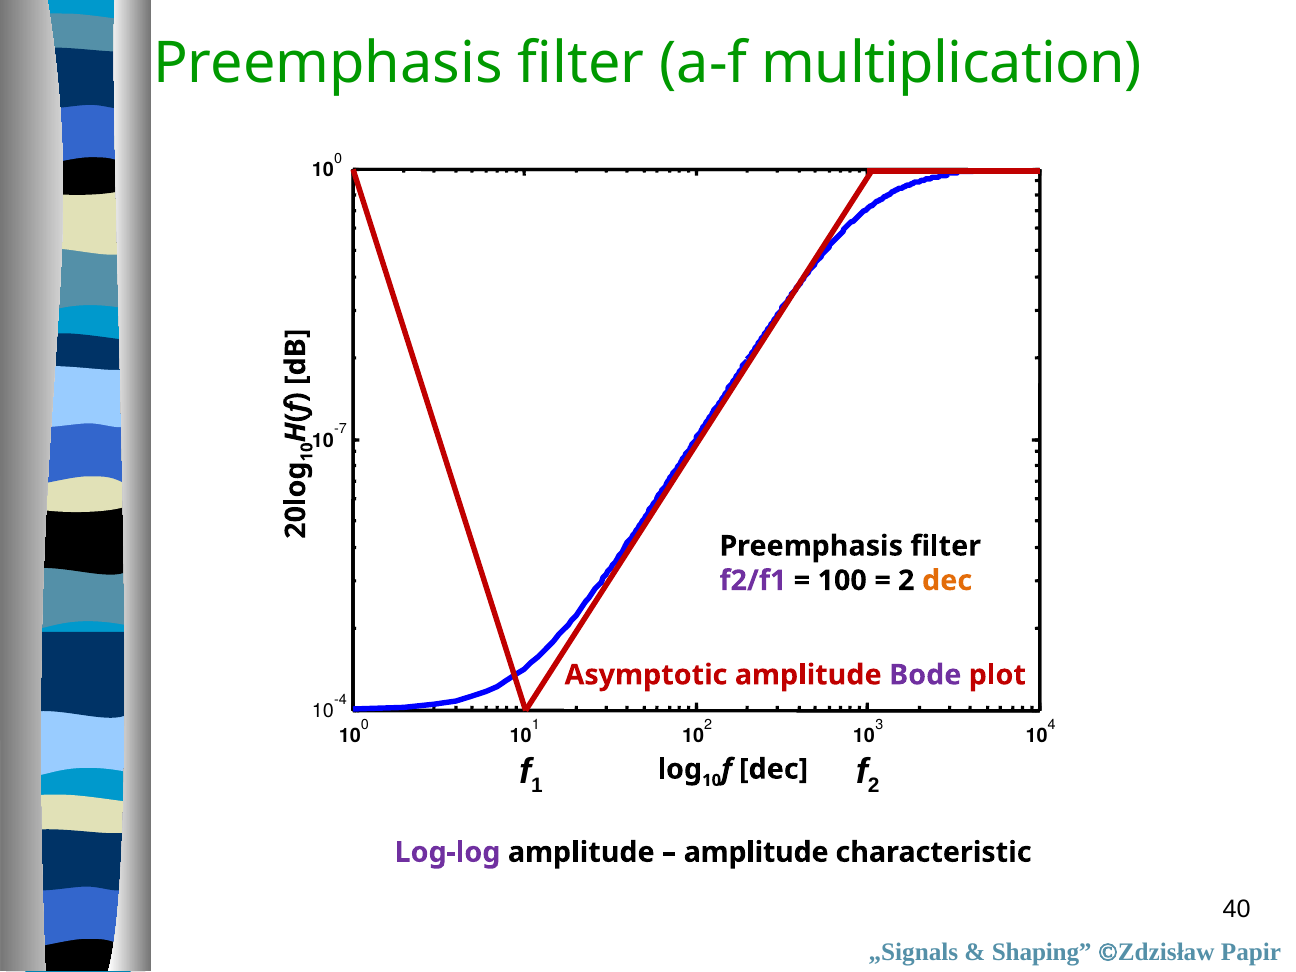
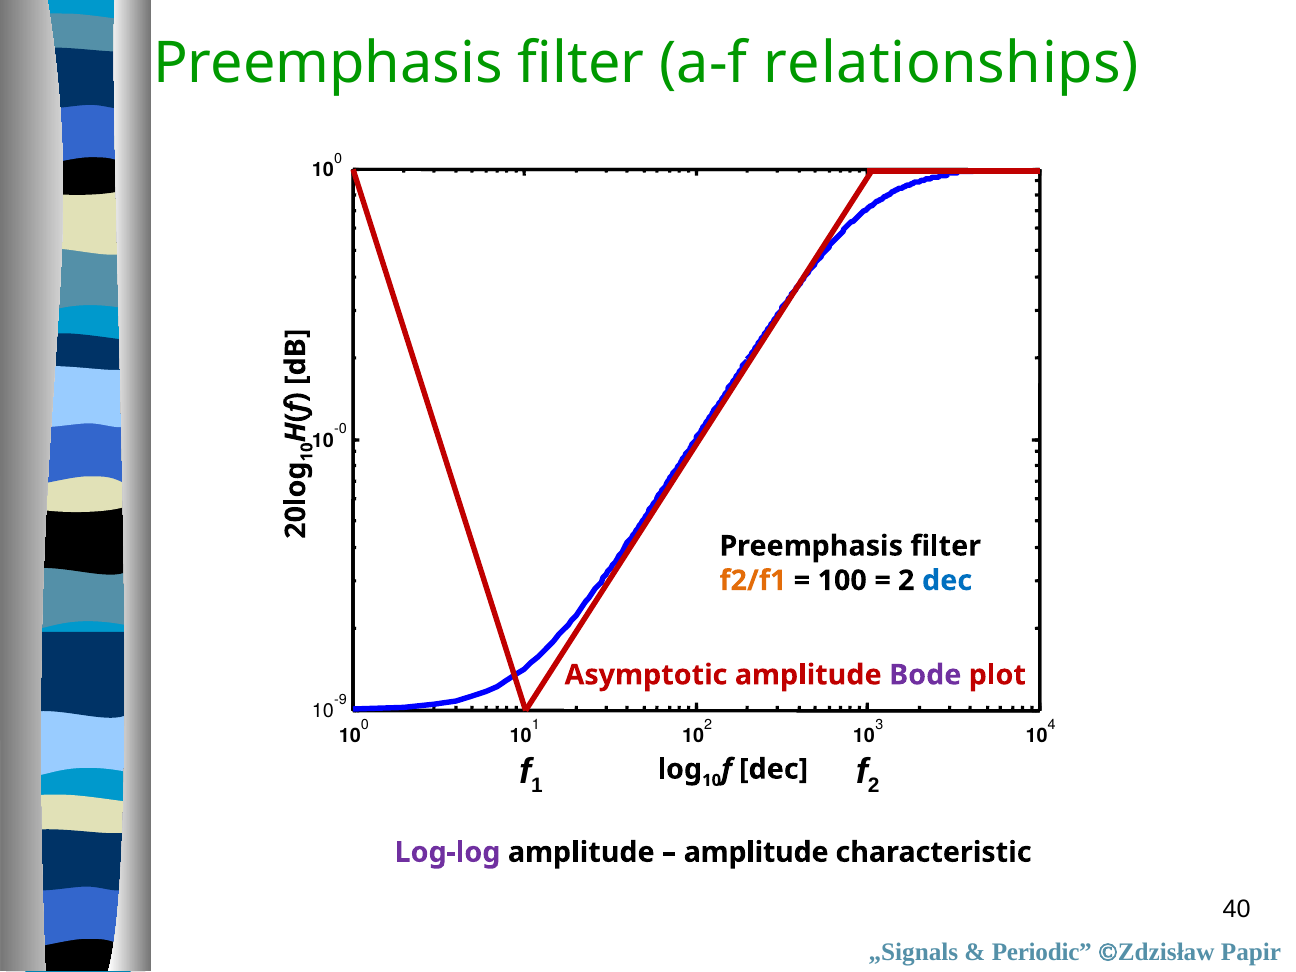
multiplication: multiplication -> relationships
-7: -7 -> -0
f2/f1 colour: purple -> orange
dec at (947, 581) colour: orange -> blue
-4: -4 -> -9
Shaping: Shaping -> Periodic
